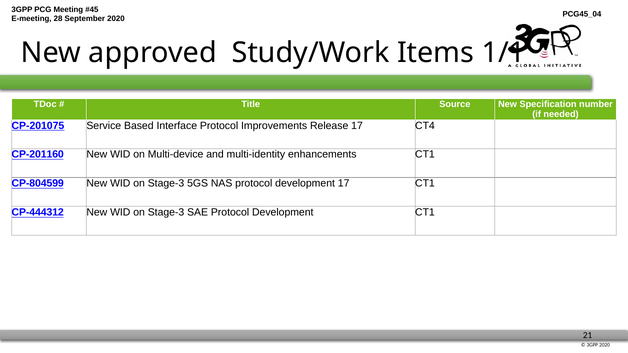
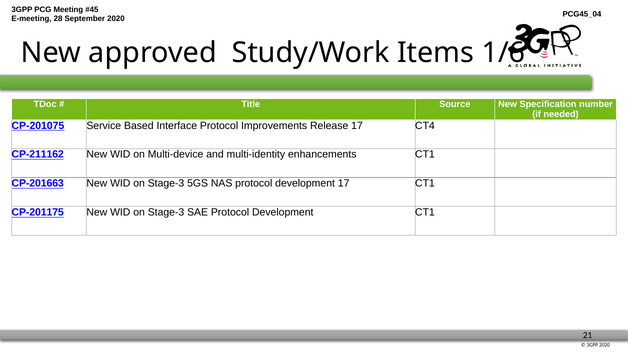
1/1: 1/1 -> 1/6
CP-201160: CP-201160 -> CP-211162
CP-804599: CP-804599 -> CP-201663
CP-444312: CP-444312 -> CP-201175
